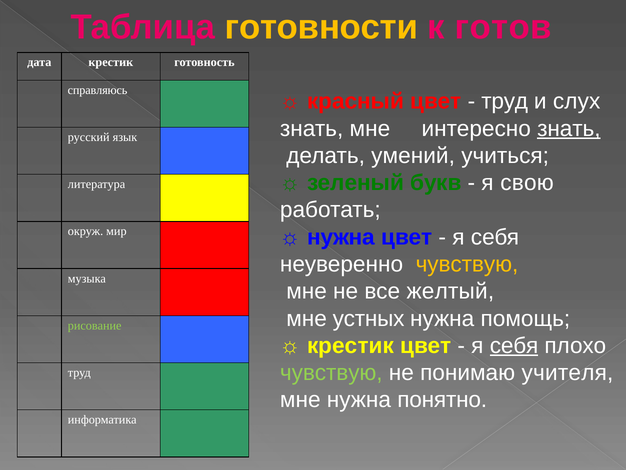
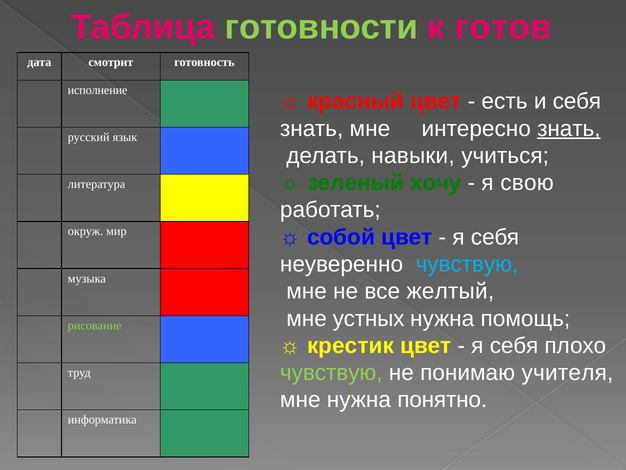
готовности colour: yellow -> light green
дата крестик: крестик -> смотрит
справляюсь: справляюсь -> исполнение
труд at (505, 101): труд -> есть
и слух: слух -> себя
умений: умений -> навыки
букв: букв -> хочу
нужна at (341, 237): нужна -> собой
чувствую at (467, 264) colour: yellow -> light blue
себя at (514, 345) underline: present -> none
